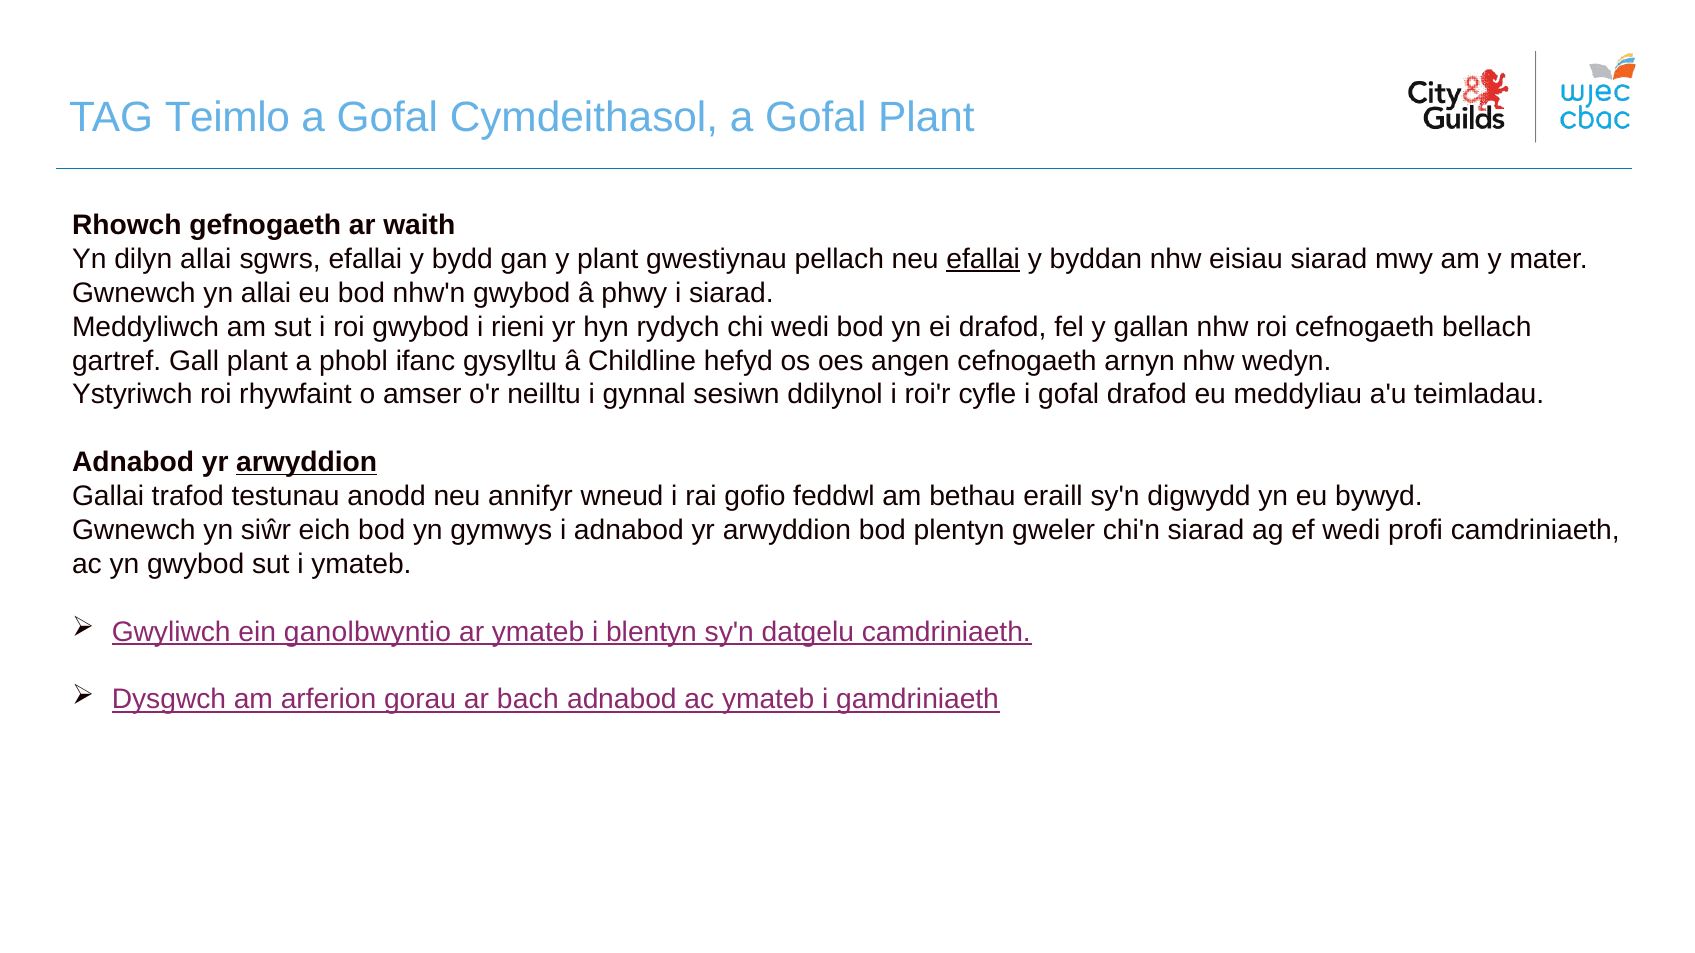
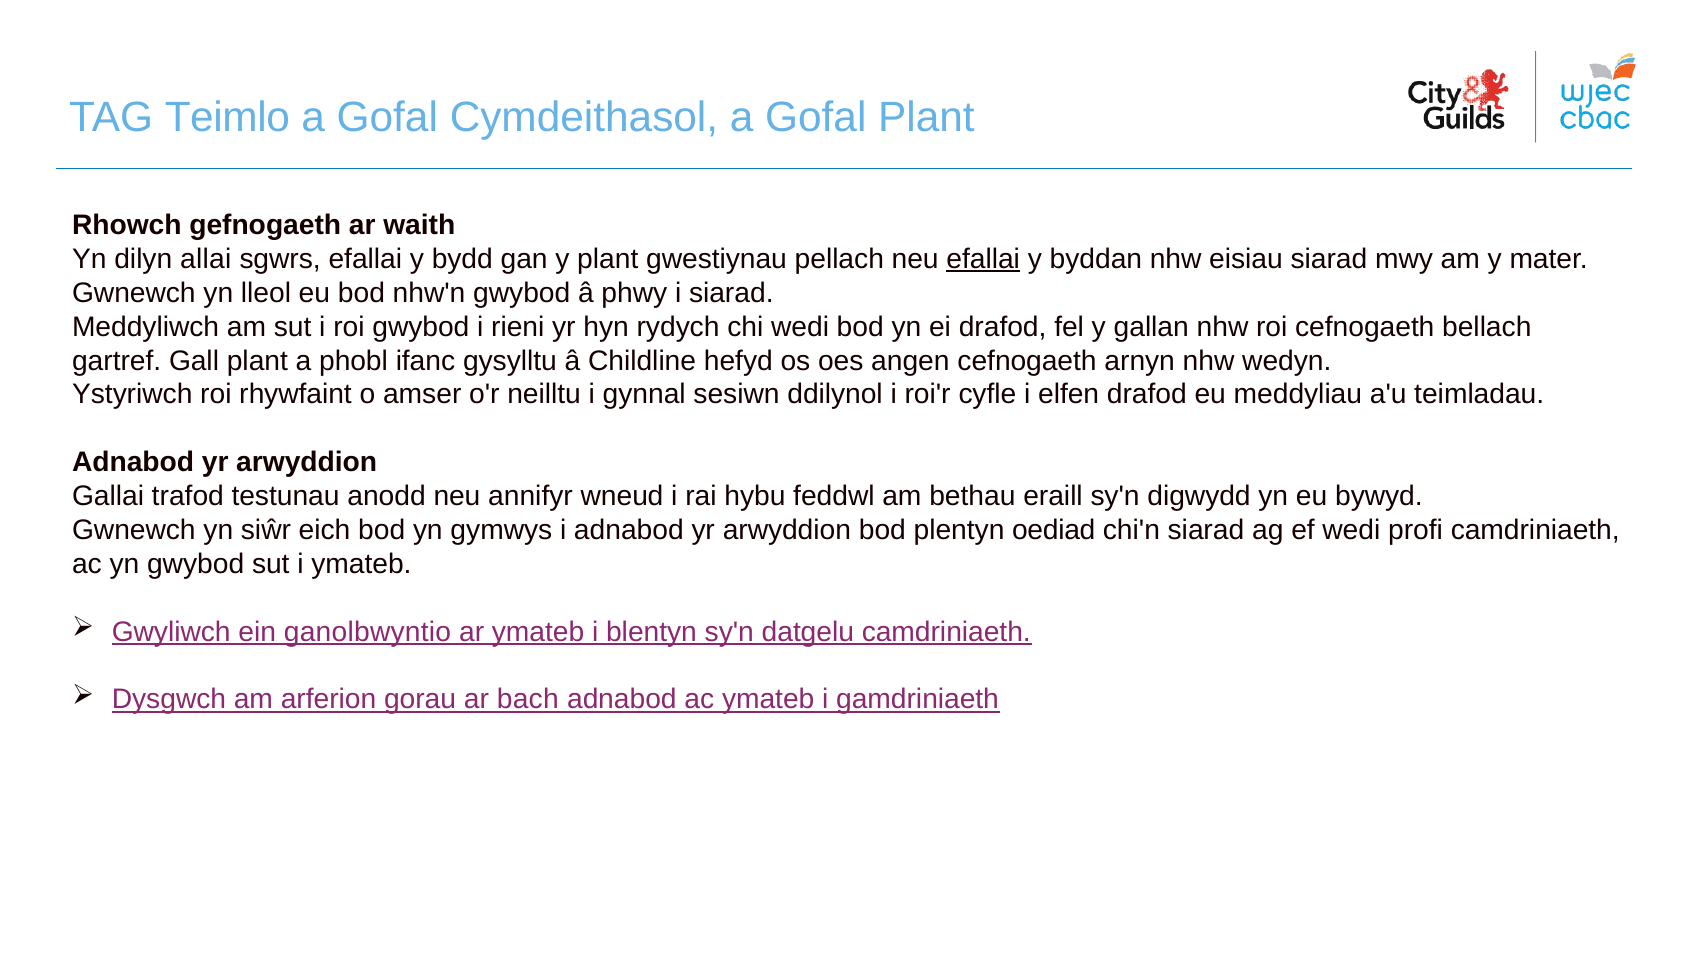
yn allai: allai -> lleol
i gofal: gofal -> elfen
arwyddion at (307, 463) underline: present -> none
gofio: gofio -> hybu
gweler: gweler -> oediad
